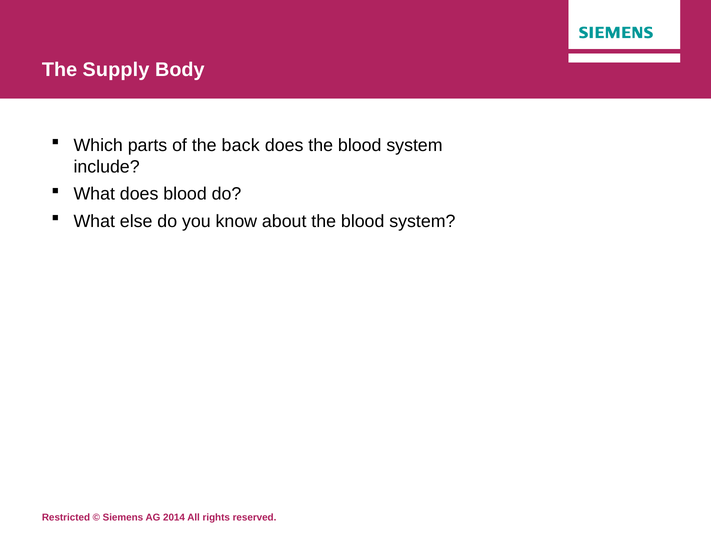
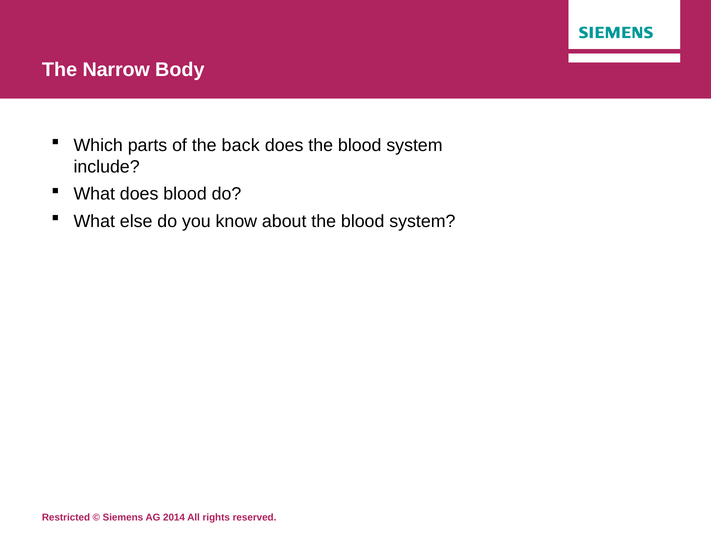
Supply: Supply -> Narrow
